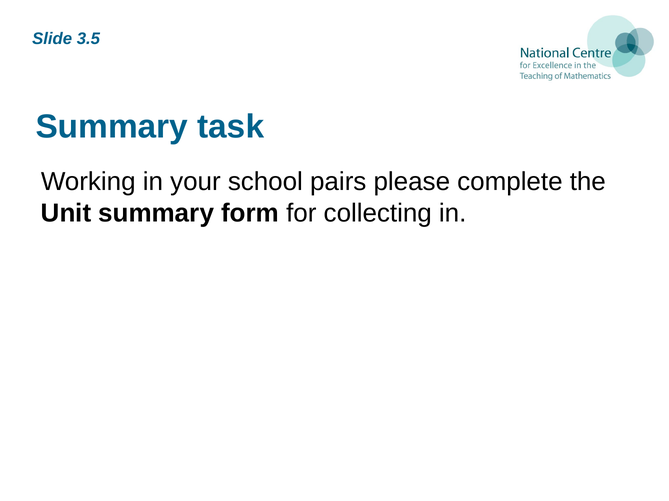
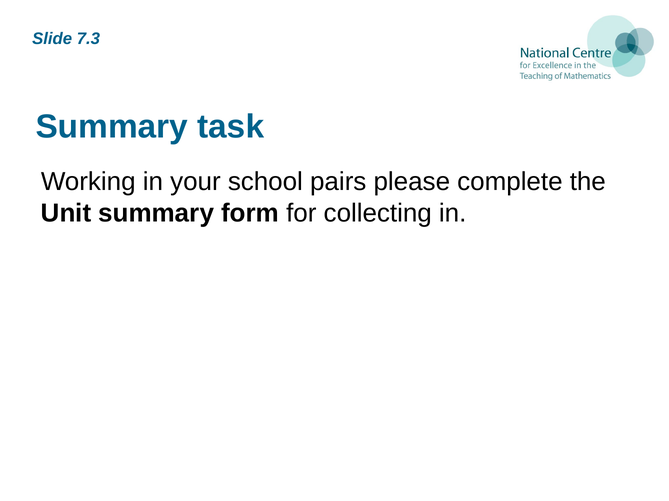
3.5: 3.5 -> 7.3
